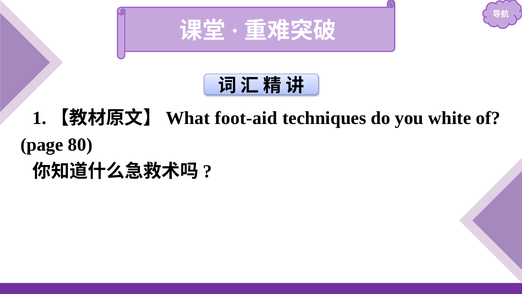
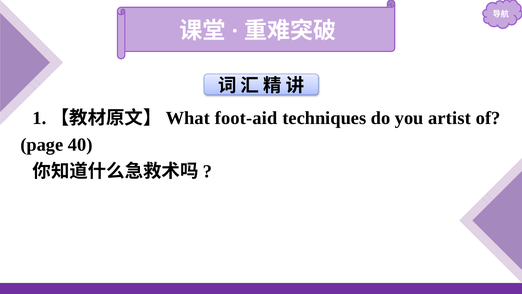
white: white -> artist
80: 80 -> 40
